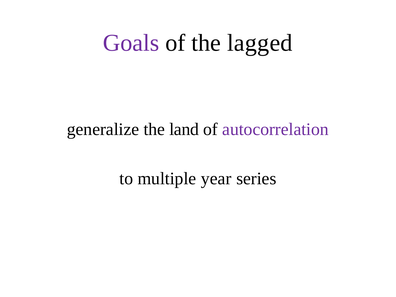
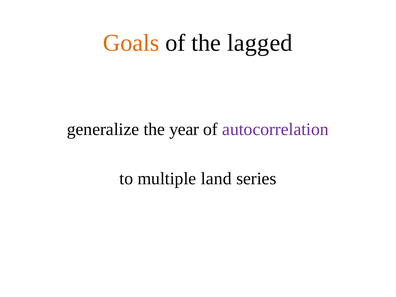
Goals colour: purple -> orange
land: land -> year
year: year -> land
